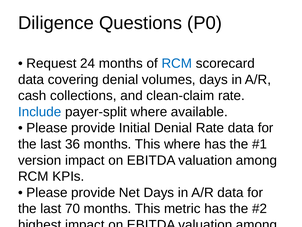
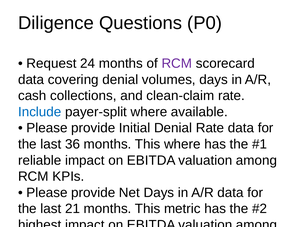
RCM at (177, 63) colour: blue -> purple
version: version -> reliable
70: 70 -> 21
